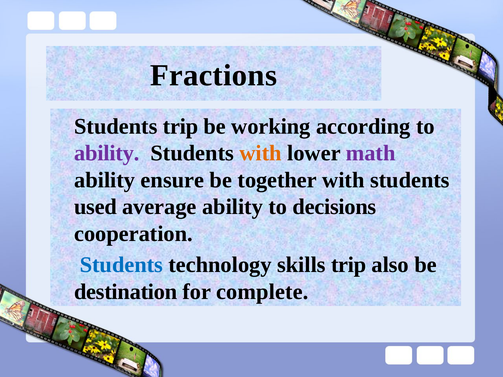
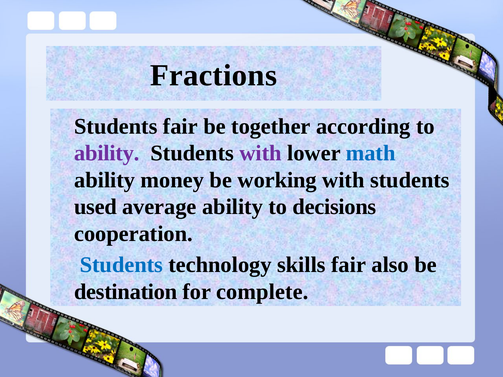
Students trip: trip -> fair
working: working -> together
with at (261, 153) colour: orange -> purple
math colour: purple -> blue
ensure: ensure -> money
together: together -> working
skills trip: trip -> fair
